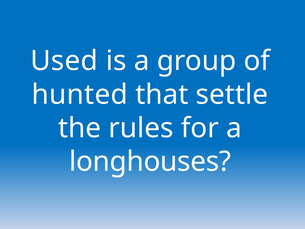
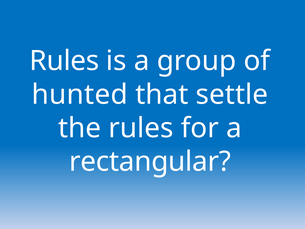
Used at (64, 61): Used -> Rules
longhouses: longhouses -> rectangular
